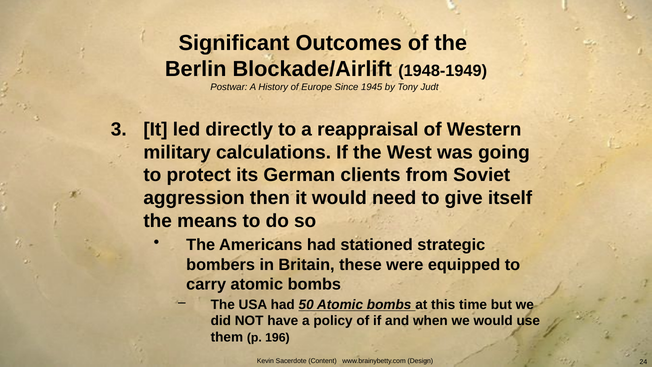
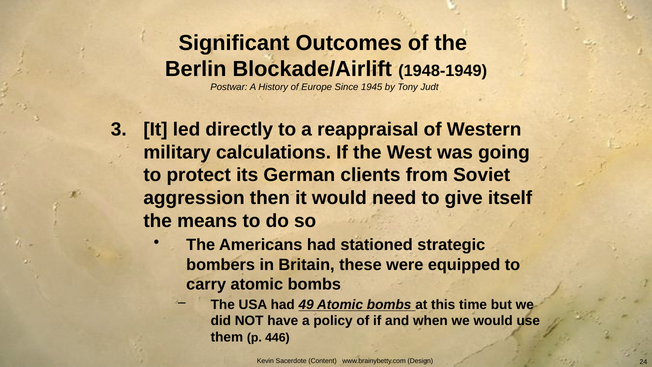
50: 50 -> 49
196: 196 -> 446
